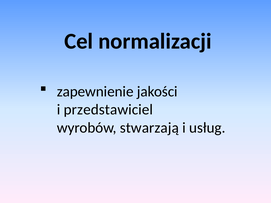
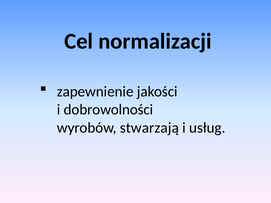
przedstawiciel: przedstawiciel -> dobrowolności
